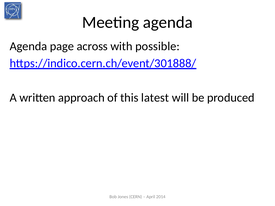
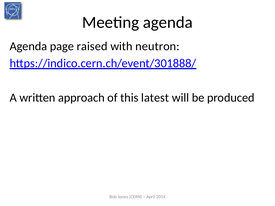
across: across -> raised
possible: possible -> neutron
